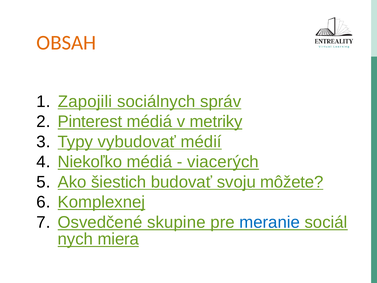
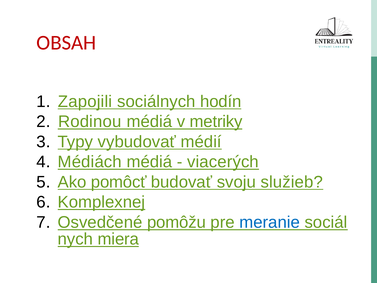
OBSAH colour: orange -> red
správ: správ -> hodín
Pinterest: Pinterest -> Rodinou
Niekoľko: Niekoľko -> Médiách
šiestich: šiestich -> pomôcť
môžete: môžete -> služieb
skupine: skupine -> pomôžu
